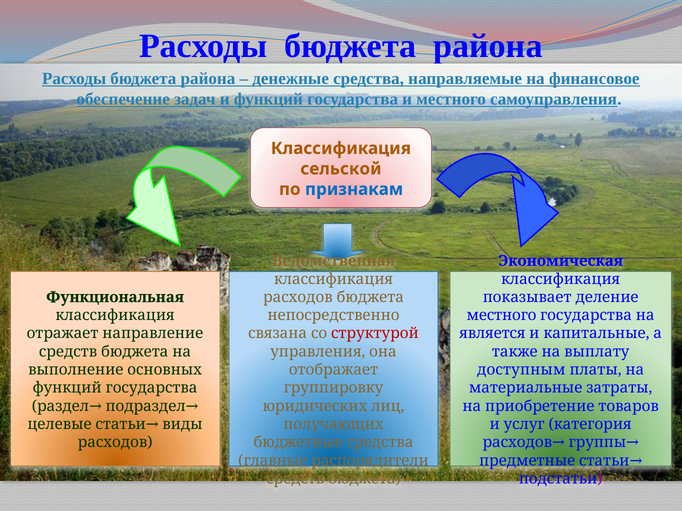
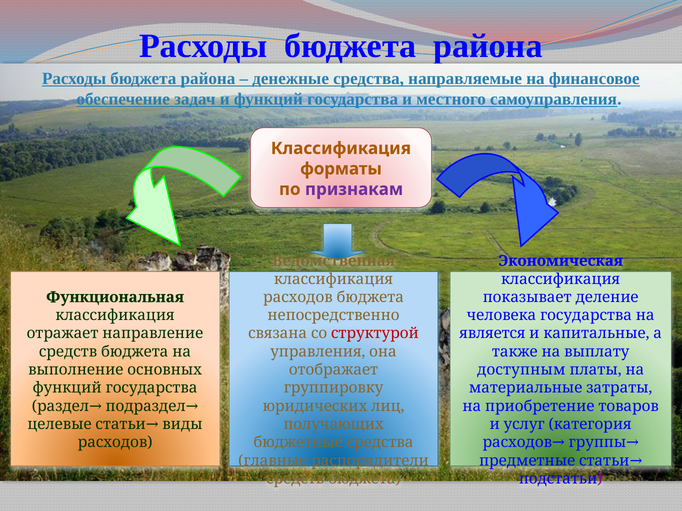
сельской: сельской -> форматы
признакам colour: blue -> purple
местного at (502, 316): местного -> человека
